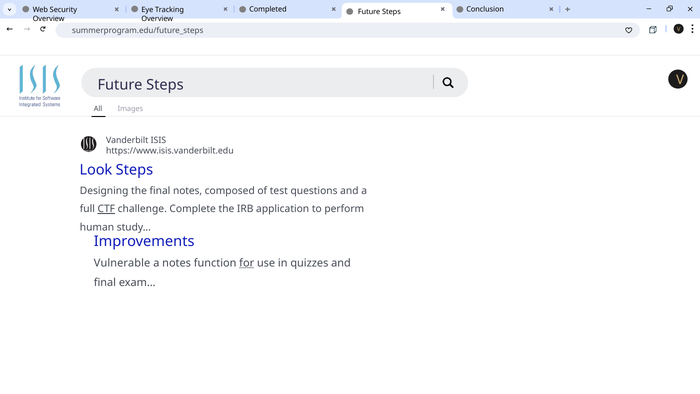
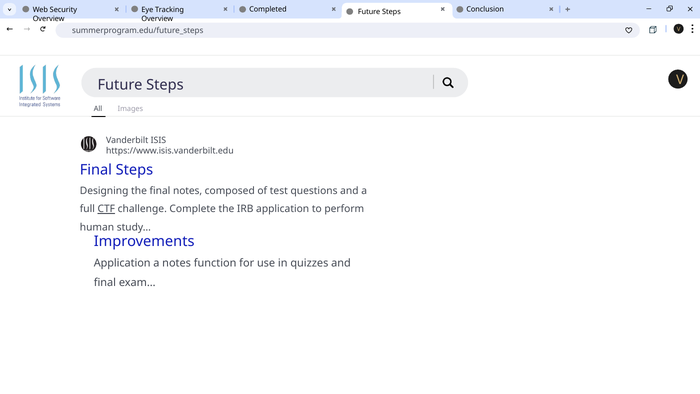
Look at (96, 170): Look -> Final
Vulnerable at (122, 263): Vulnerable -> Application
for underline: present -> none
